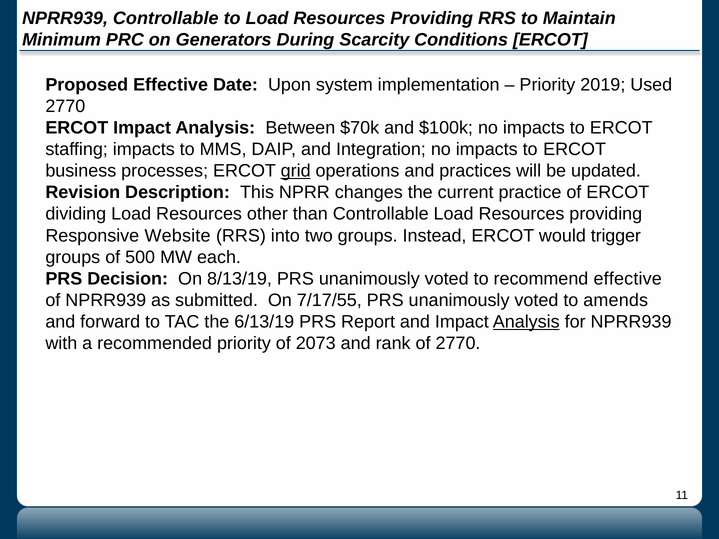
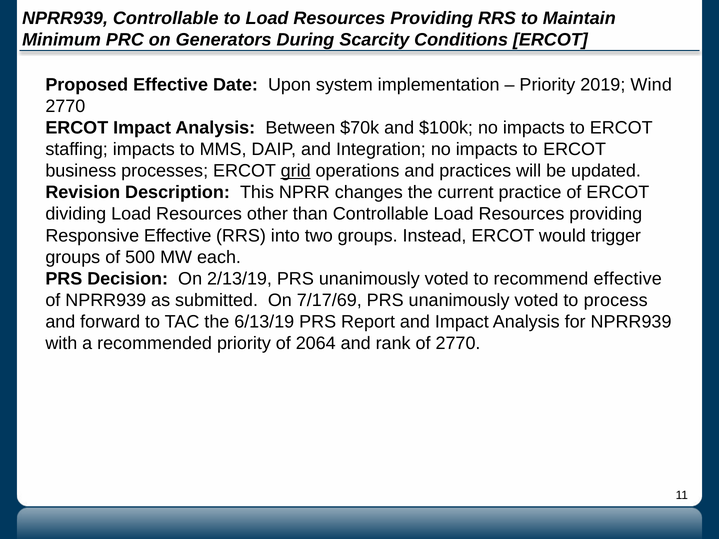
Used: Used -> Wind
Responsive Website: Website -> Effective
8/13/19: 8/13/19 -> 2/13/19
7/17/55: 7/17/55 -> 7/17/69
amends: amends -> process
Analysis at (526, 322) underline: present -> none
2073: 2073 -> 2064
